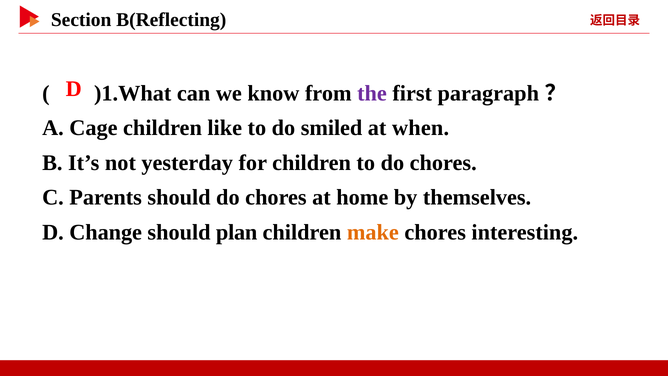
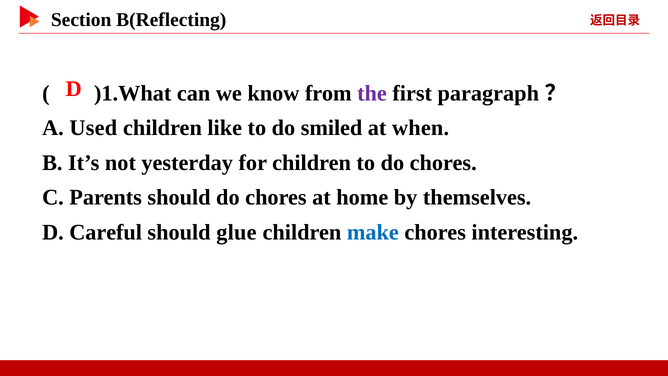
Cage: Cage -> Used
Change: Change -> Careful
plan: plan -> glue
make colour: orange -> blue
